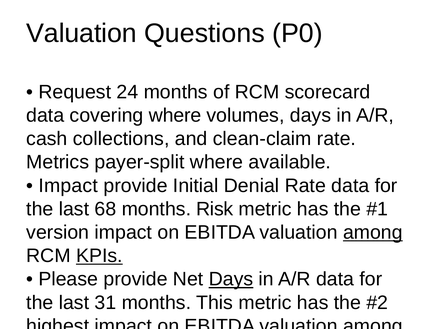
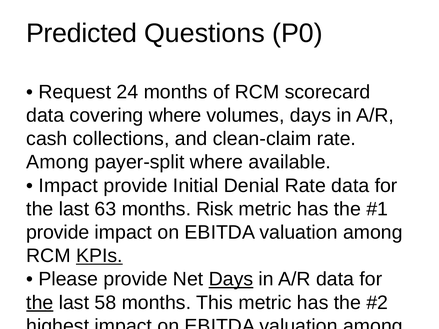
Valuation at (82, 33): Valuation -> Predicted
Metrics at (58, 162): Metrics -> Among
68: 68 -> 63
version at (58, 233): version -> provide
among at (373, 233) underline: present -> none
the at (40, 303) underline: none -> present
31: 31 -> 58
